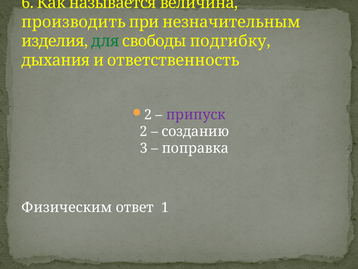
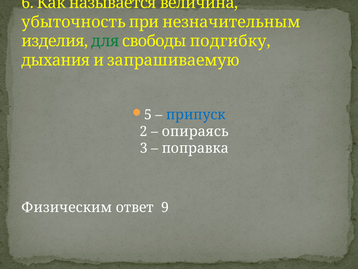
производить: производить -> убыточность
ответственность: ответственность -> запрашиваемую
2 at (148, 115): 2 -> 5
припуск colour: purple -> blue
созданию: созданию -> опираясь
1: 1 -> 9
